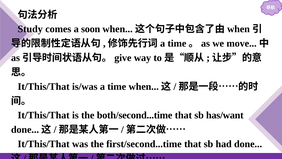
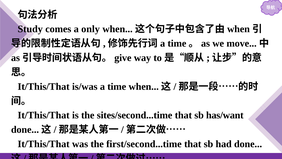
soon: soon -> only
both/second...time: both/second...time -> sites/second...time
